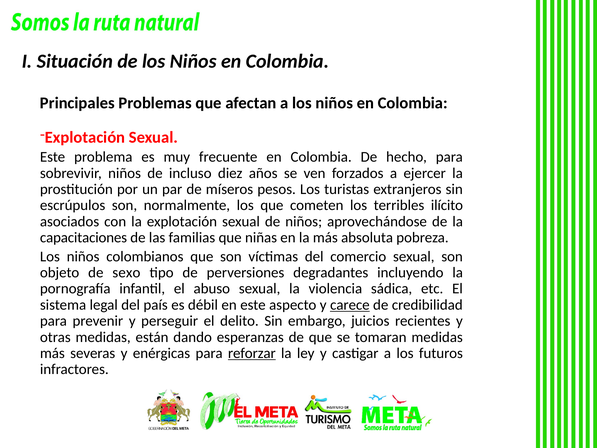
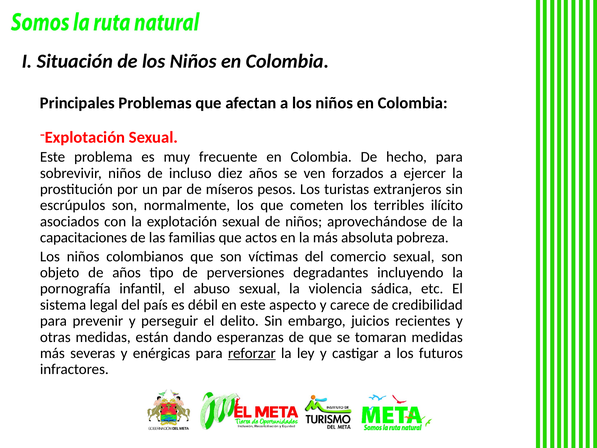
niñas: niñas -> actos
de sexo: sexo -> años
carece underline: present -> none
